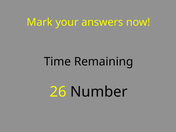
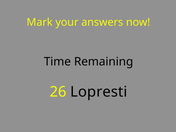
Number: Number -> Lopresti
